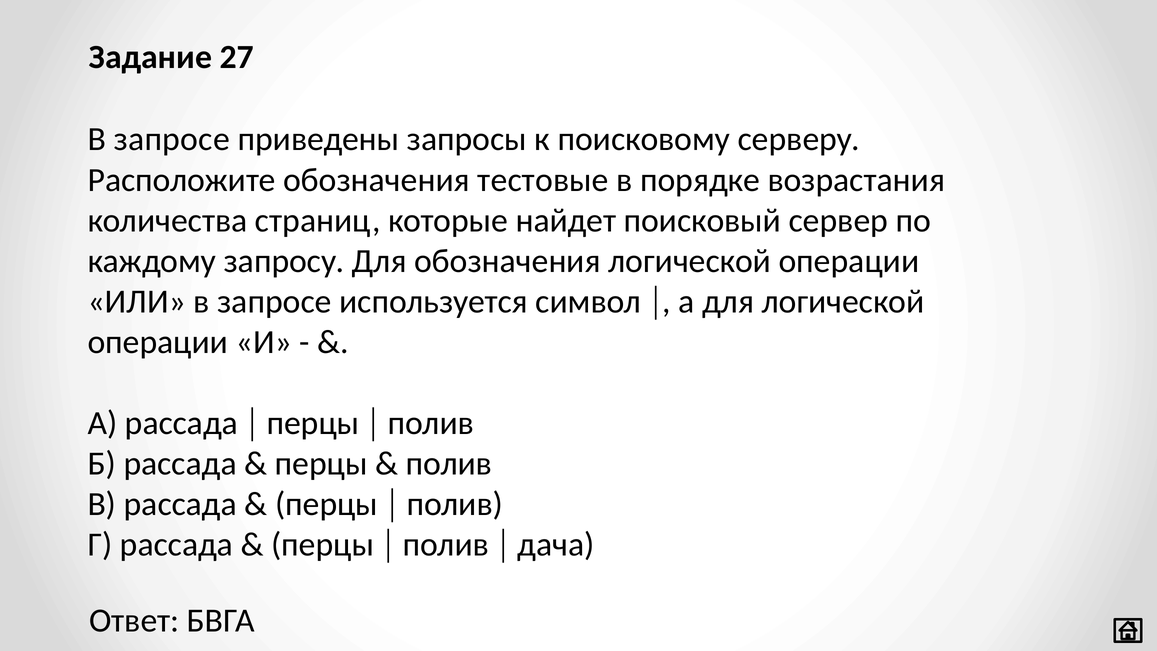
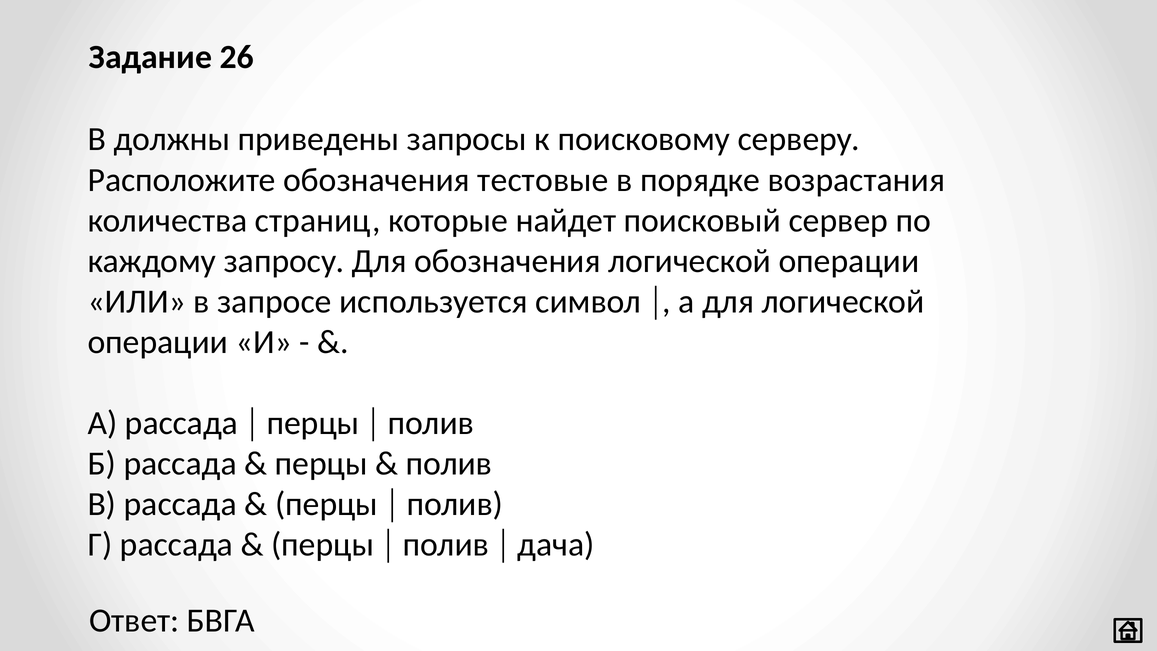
27: 27 -> 26
запросе at (172, 139): запросе -> должны
